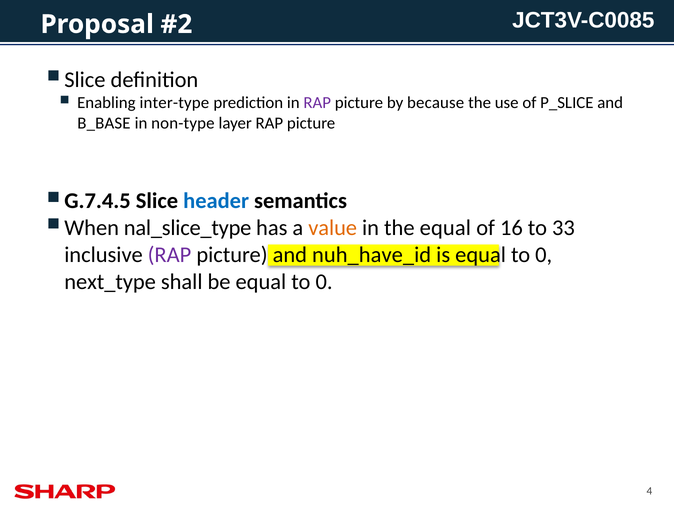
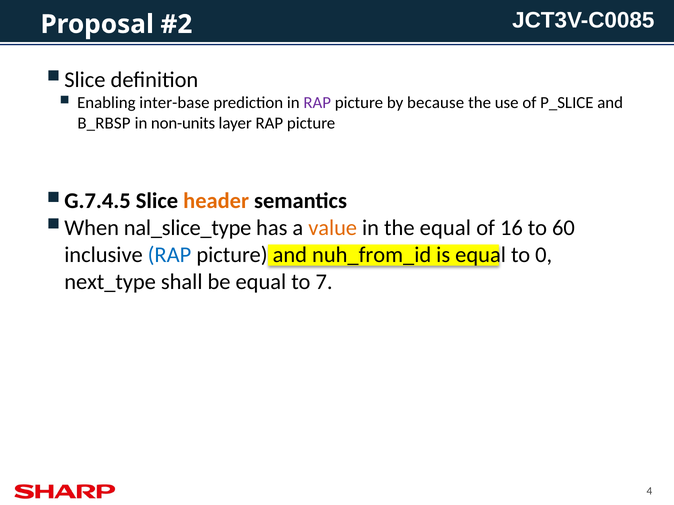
inter-type: inter-type -> inter-base
B_BASE: B_BASE -> B_RBSP
non-type: non-type -> non-units
header colour: blue -> orange
33: 33 -> 60
RAP at (169, 255) colour: purple -> blue
nuh_have_id: nuh_have_id -> nuh_from_id
be equal to 0: 0 -> 7
